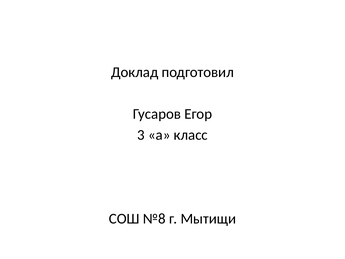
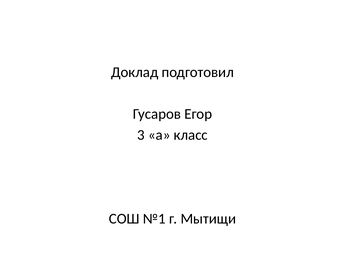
№8: №8 -> №1
